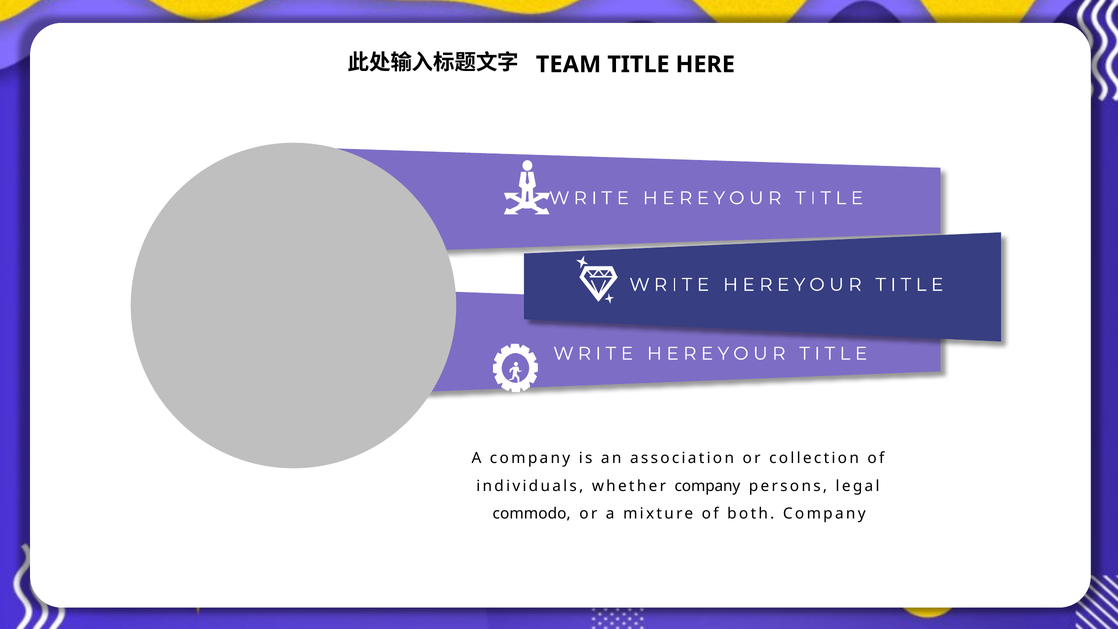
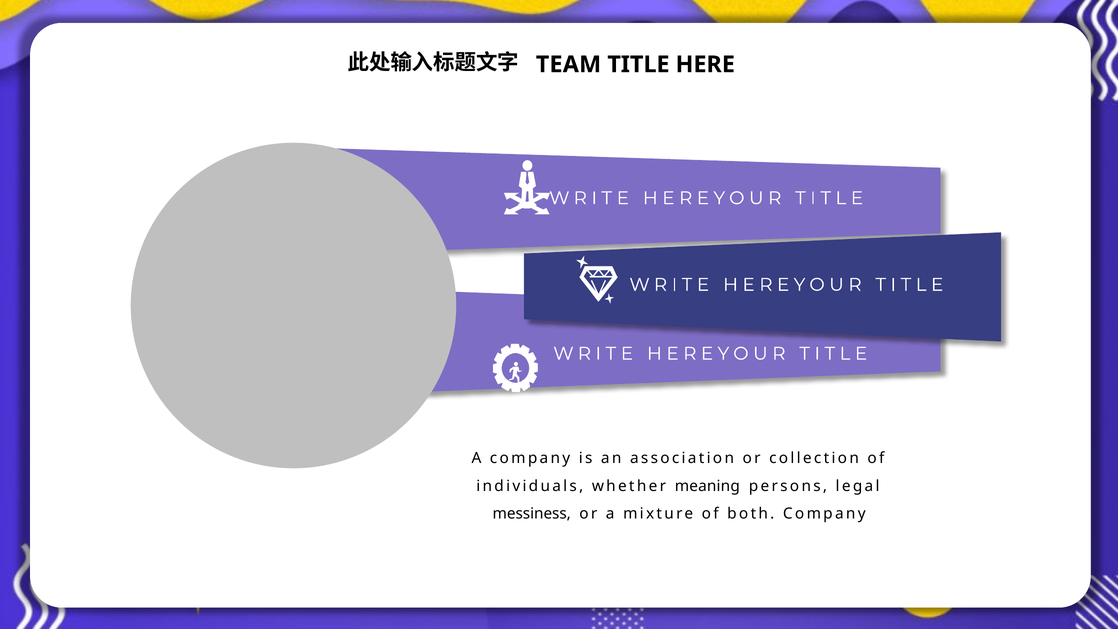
whether company: company -> meaning
commodo: commodo -> messiness
